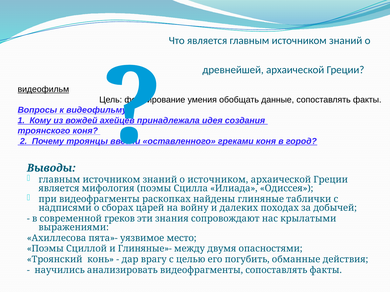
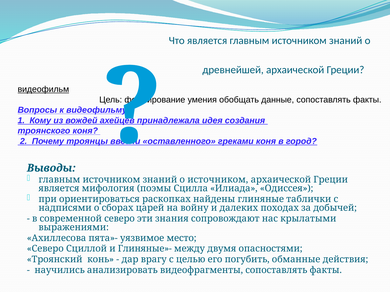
при видеофрагменты: видеофрагменты -> ориентироваться
современной греков: греков -> северо
Поэмы at (45, 249): Поэмы -> Северо
